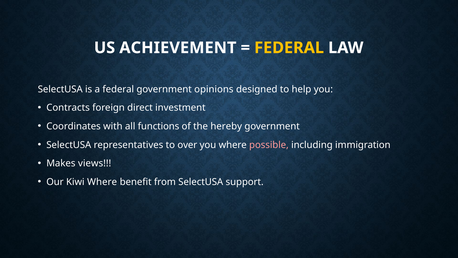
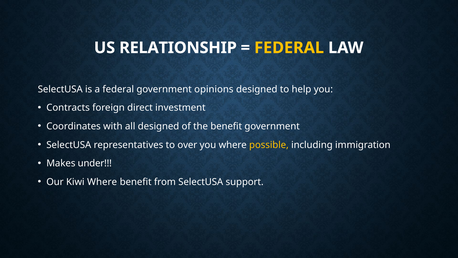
ACHIEVEMENT: ACHIEVEMENT -> RELATIONSHIP
all functions: functions -> designed
the hereby: hereby -> benefit
possible colour: pink -> yellow
views: views -> under
